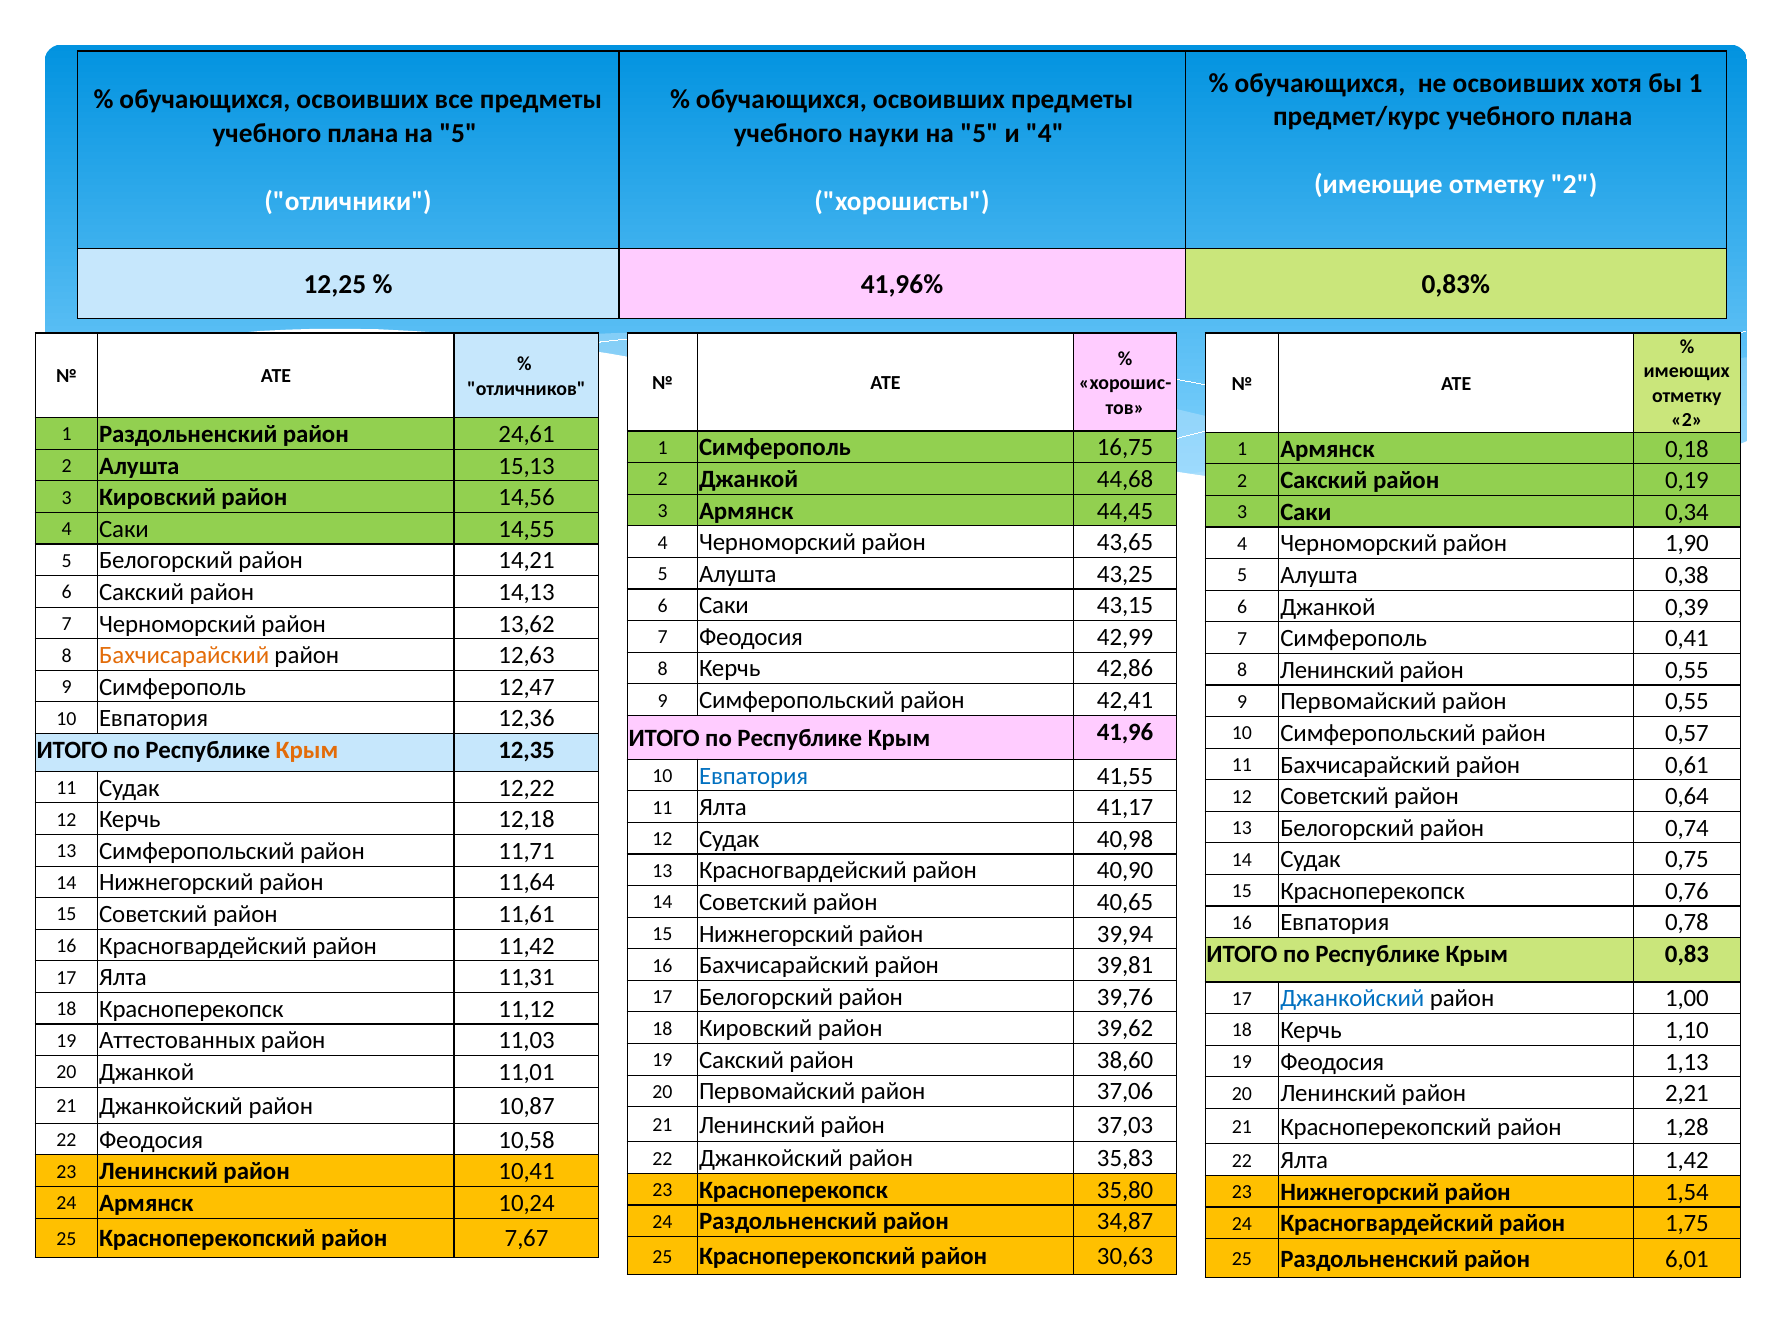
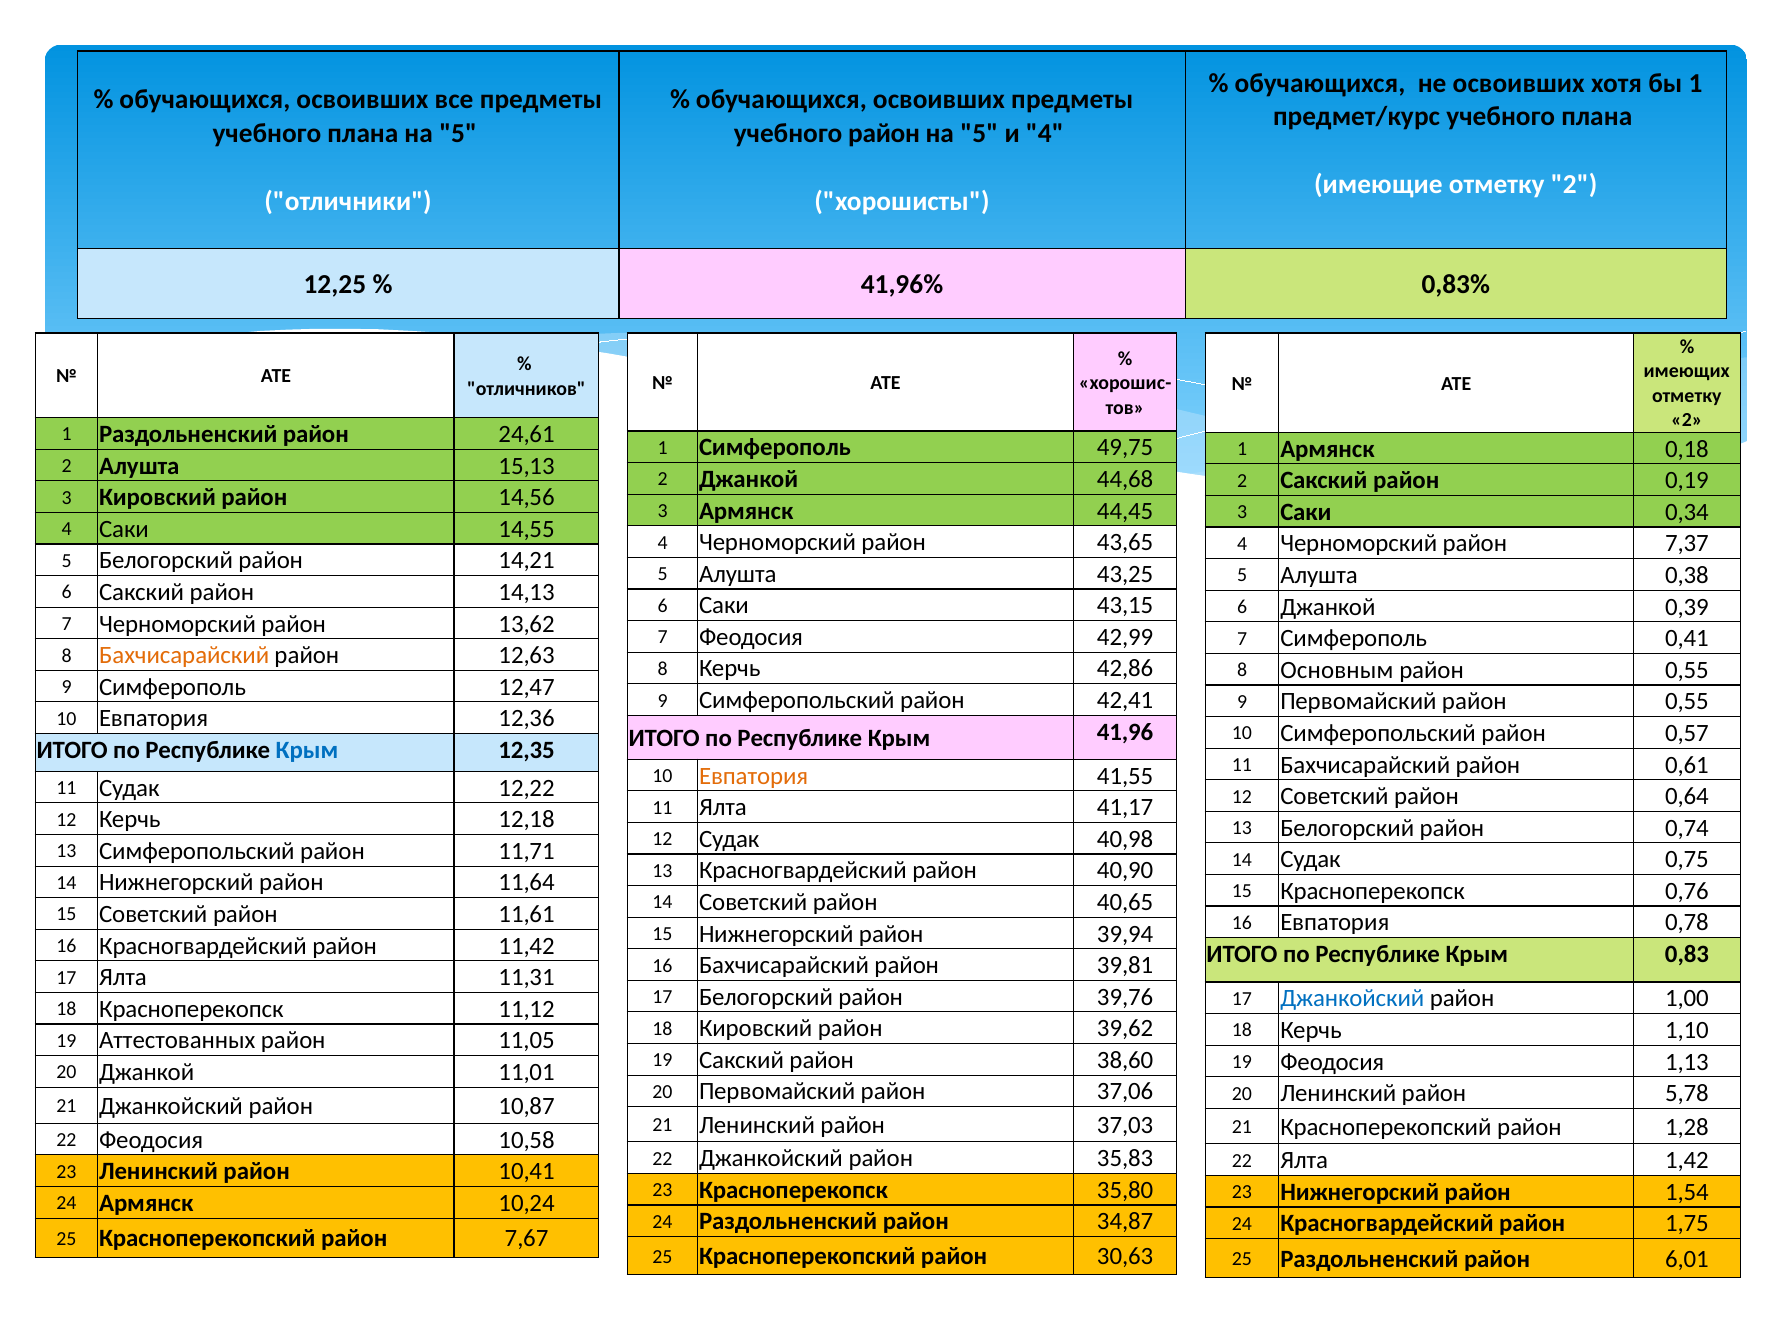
учебного науки: науки -> район
16,75: 16,75 -> 49,75
1,90: 1,90 -> 7,37
8 Ленинский: Ленинский -> Основным
Крым at (307, 750) colour: orange -> blue
Евпатория at (754, 776) colour: blue -> orange
11,03: 11,03 -> 11,05
2,21: 2,21 -> 5,78
